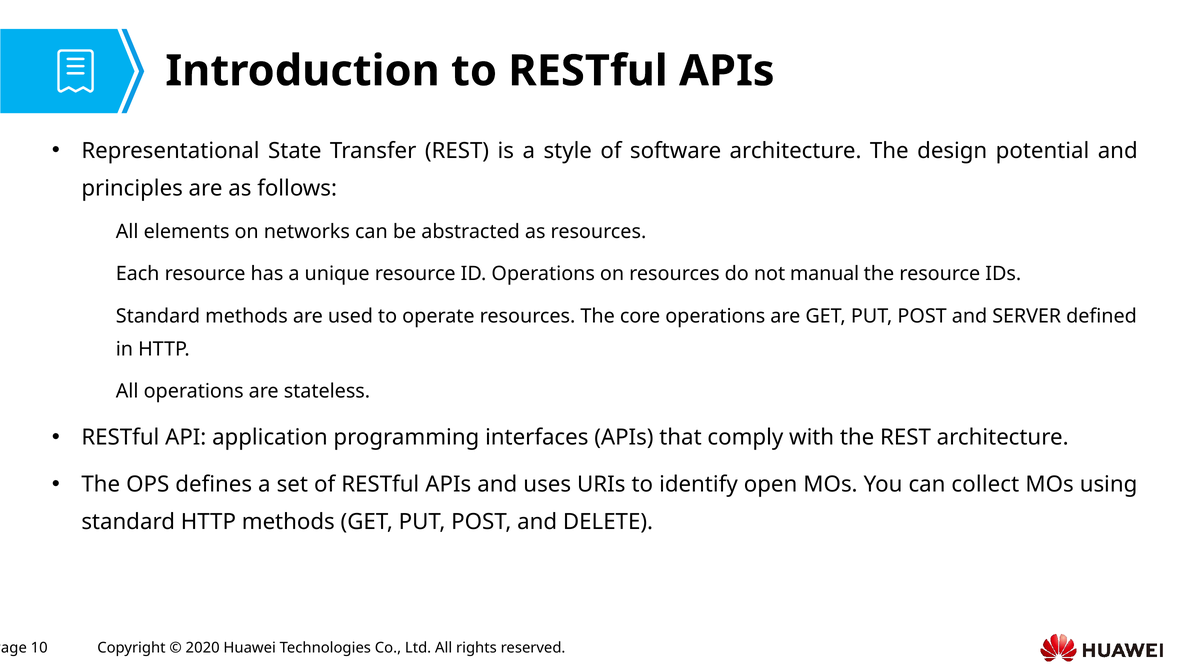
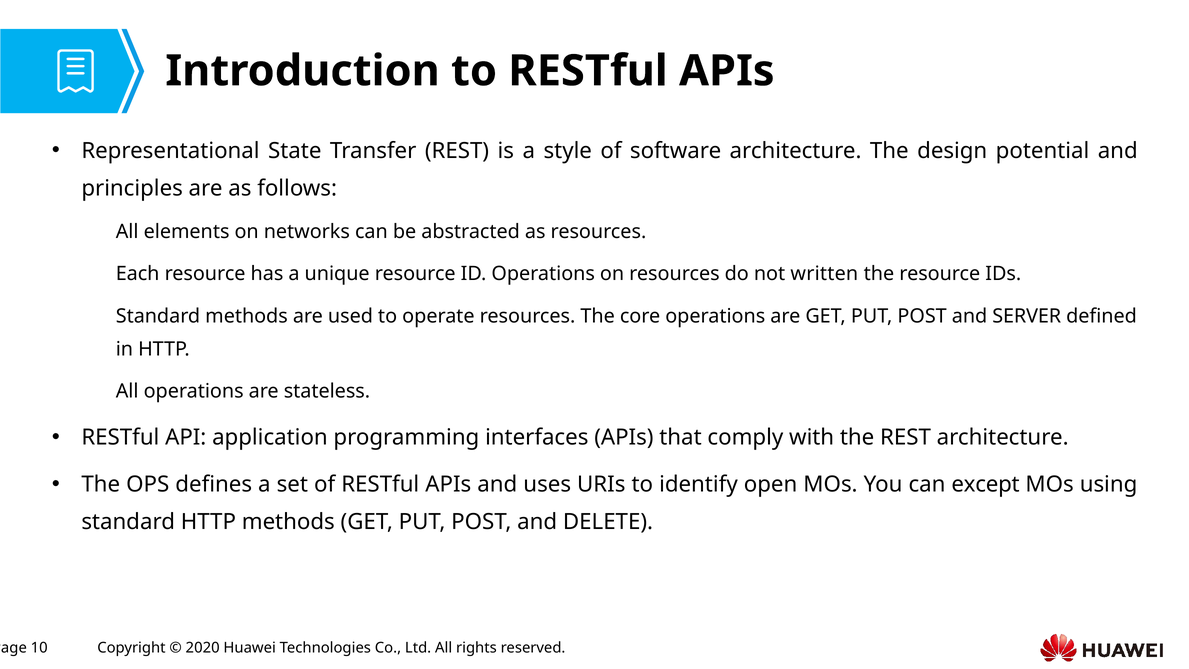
manual: manual -> written
collect: collect -> except
